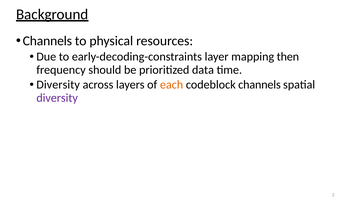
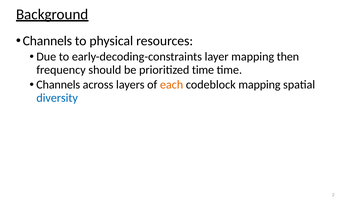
prioritized data: data -> time
Diversity at (58, 85): Diversity -> Channels
codeblock channels: channels -> mapping
diversity at (57, 98) colour: purple -> blue
